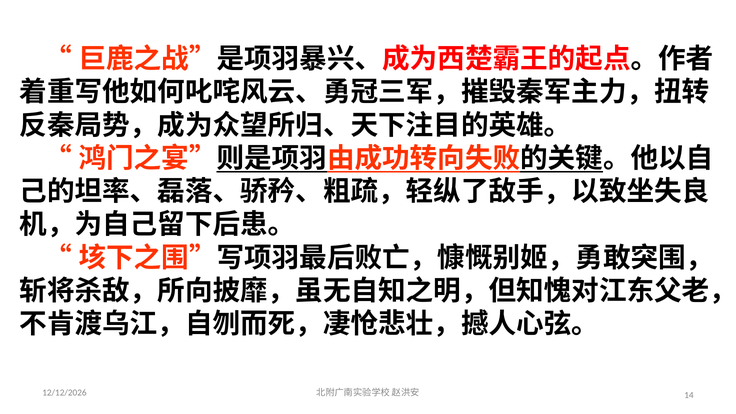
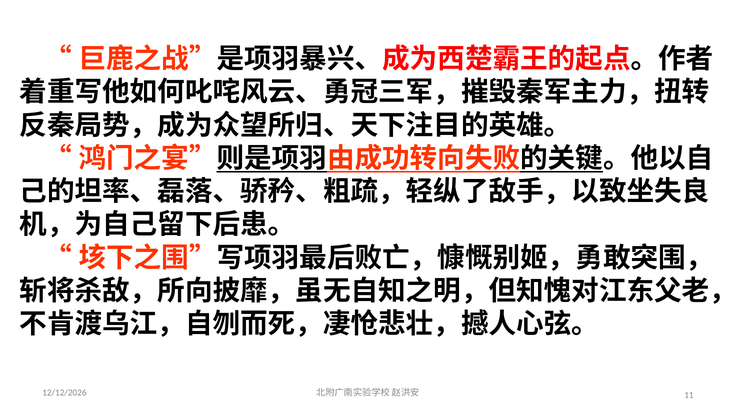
14: 14 -> 11
